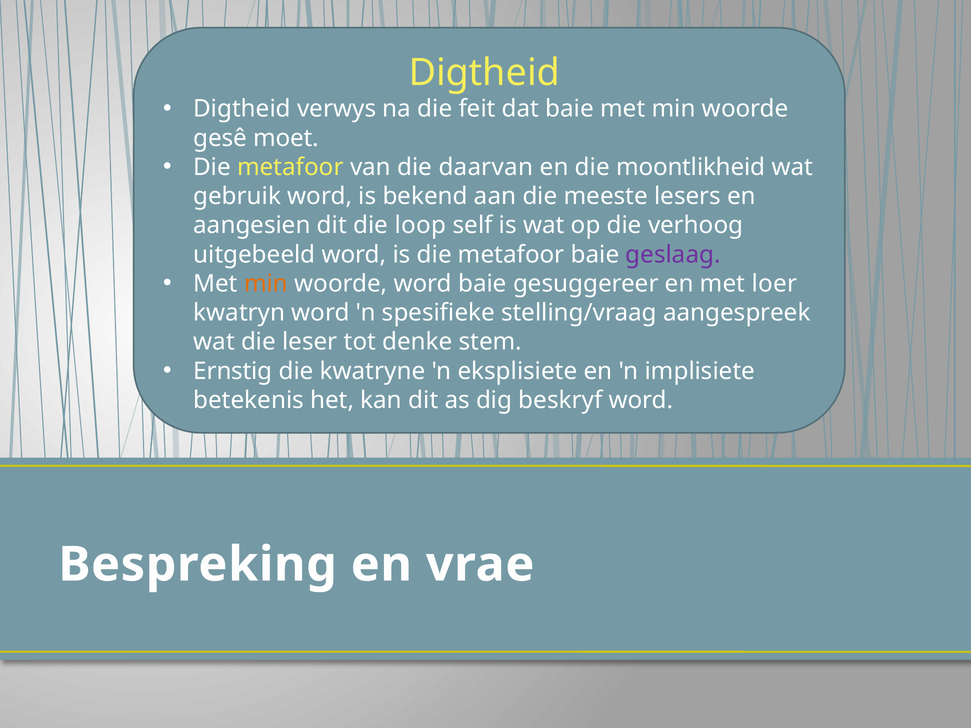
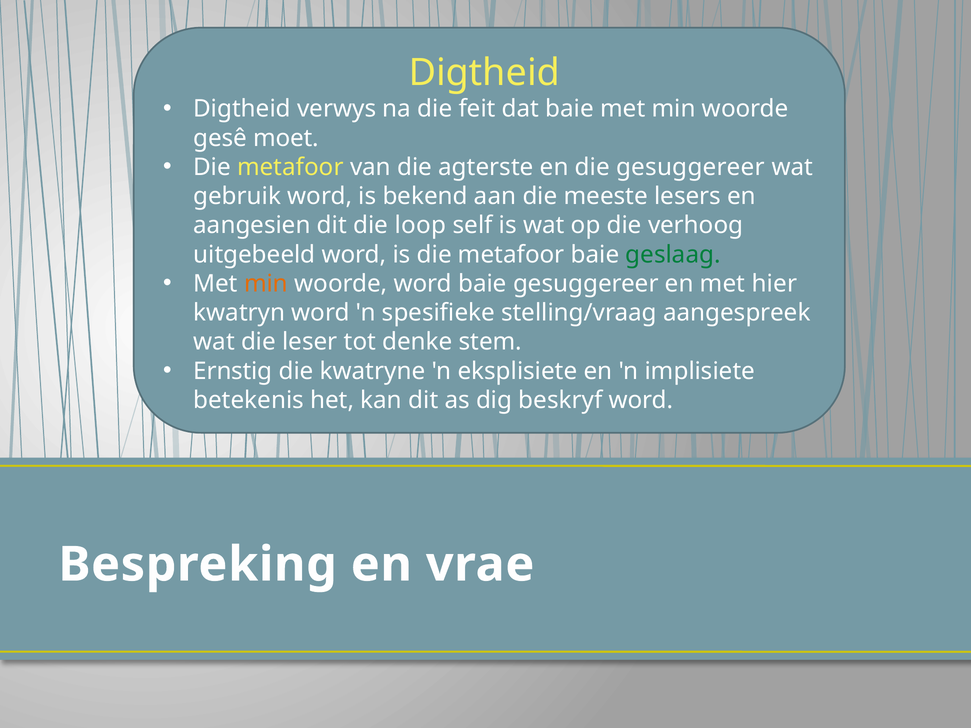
daarvan: daarvan -> agterste
die moontlikheid: moontlikheid -> gesuggereer
geslaag colour: purple -> green
loer: loer -> hier
